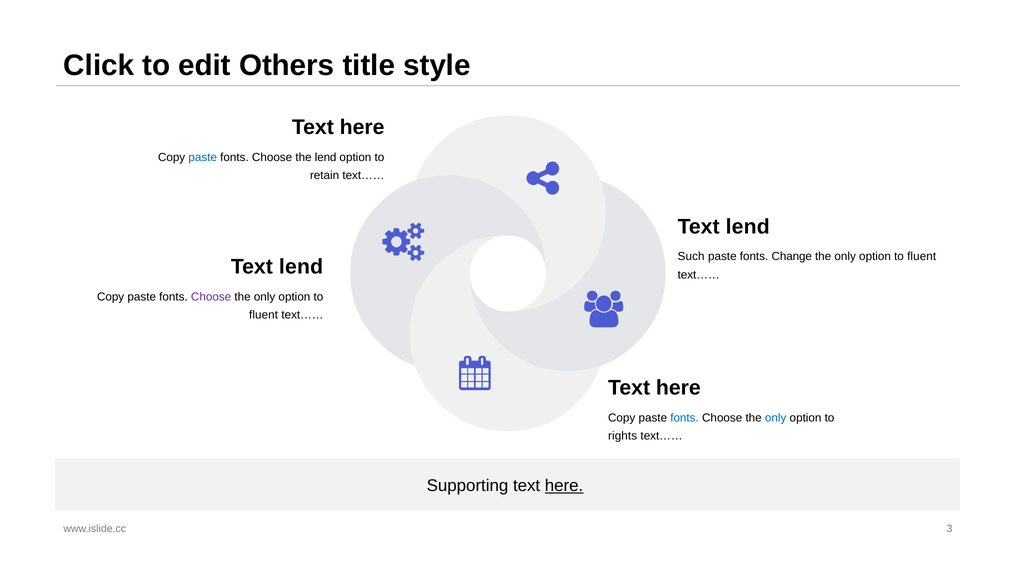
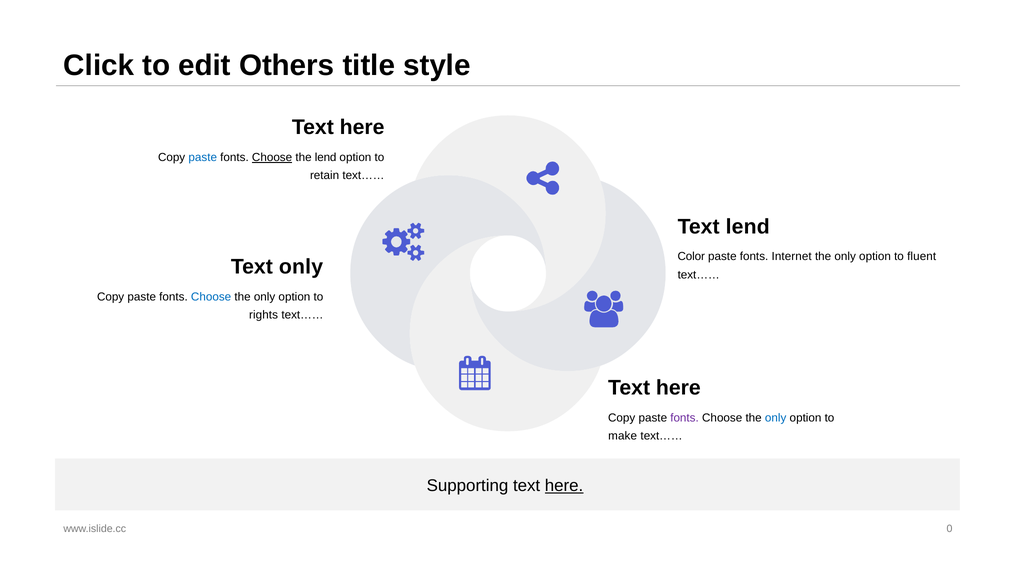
Choose at (272, 158) underline: none -> present
Such: Such -> Color
Change: Change -> Internet
lend at (301, 267): lend -> only
Choose at (211, 297) colour: purple -> blue
fluent at (264, 315): fluent -> rights
fonts at (685, 418) colour: blue -> purple
rights: rights -> make
3: 3 -> 0
